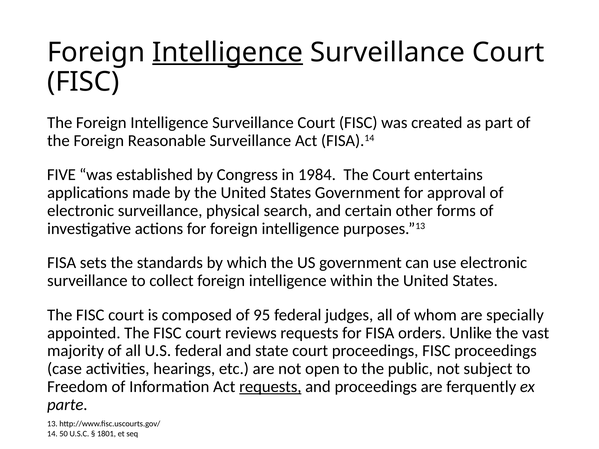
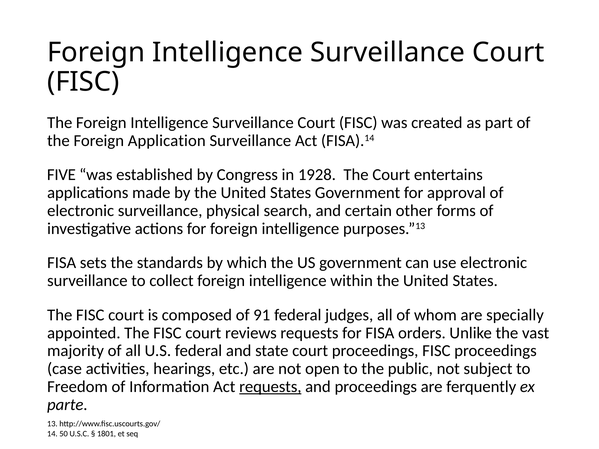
Intelligence at (228, 52) underline: present -> none
Reasonable: Reasonable -> Application
1984: 1984 -> 1928
95: 95 -> 91
